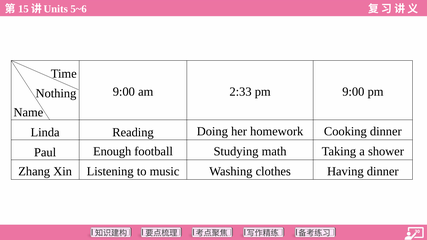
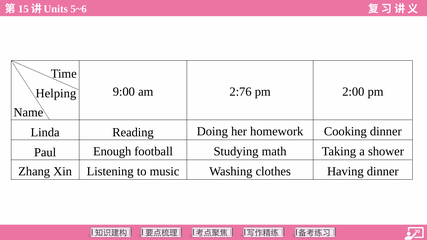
2:33: 2:33 -> 2:76
pm 9:00: 9:00 -> 2:00
Nothing: Nothing -> Helping
